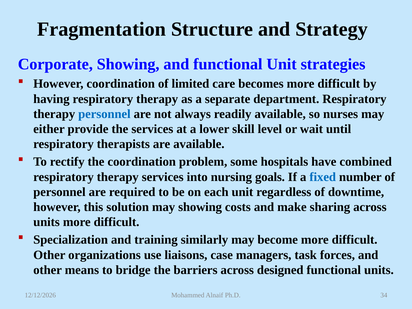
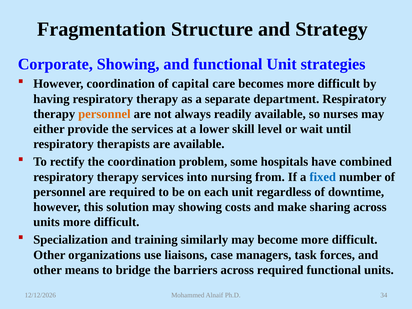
limited: limited -> capital
personnel at (104, 114) colour: blue -> orange
goals: goals -> from
across designed: designed -> required
